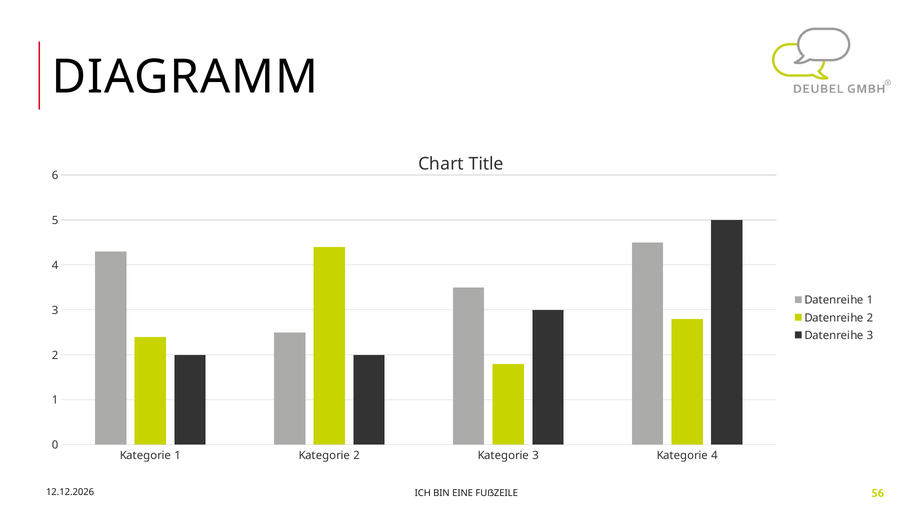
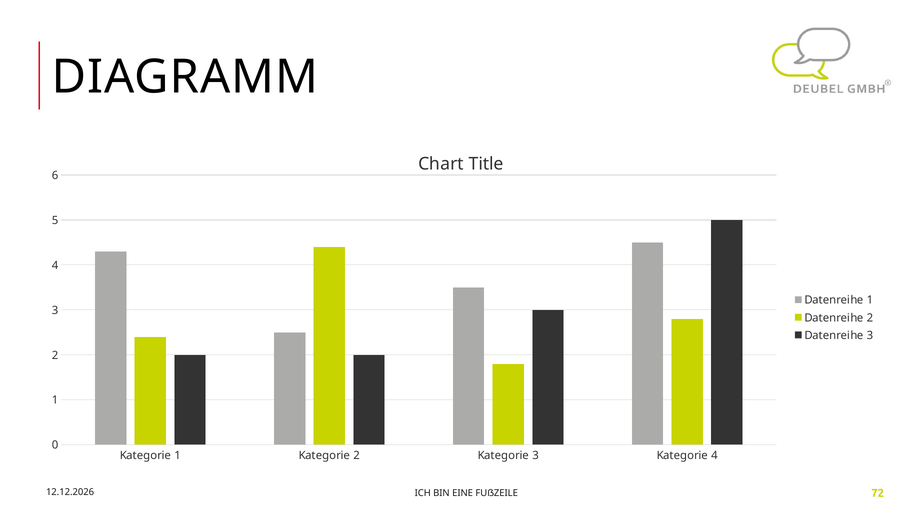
56: 56 -> 72
